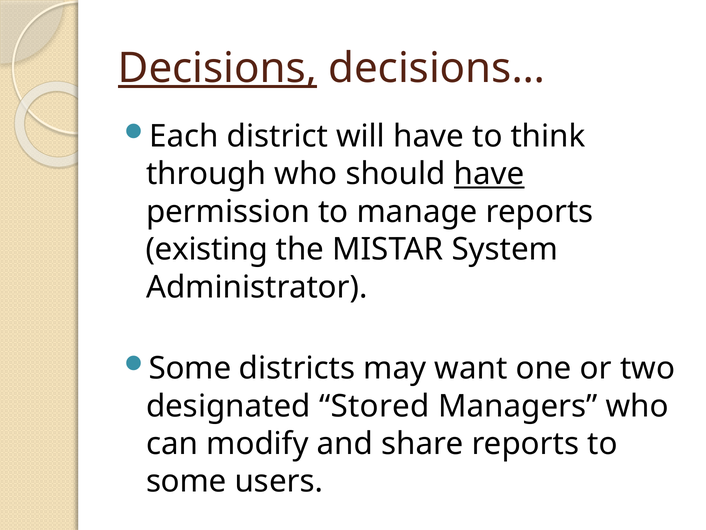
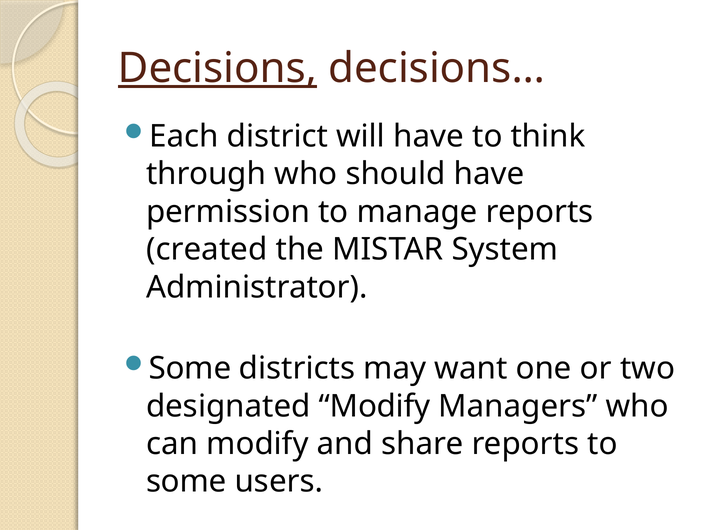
have at (489, 174) underline: present -> none
existing: existing -> created
designated Stored: Stored -> Modify
